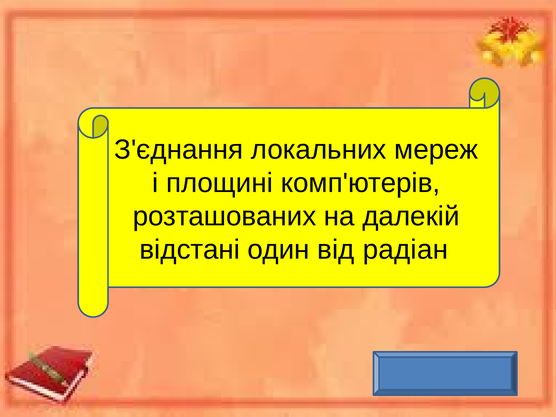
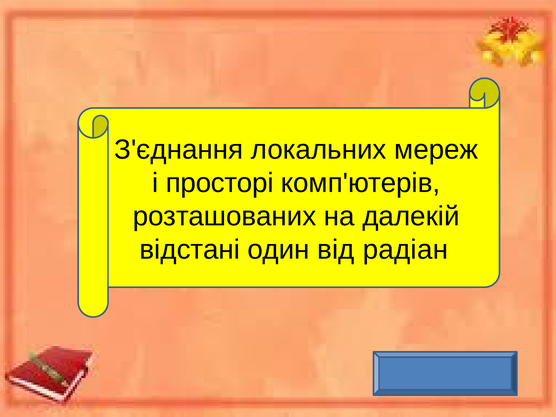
площині: площині -> просторі
